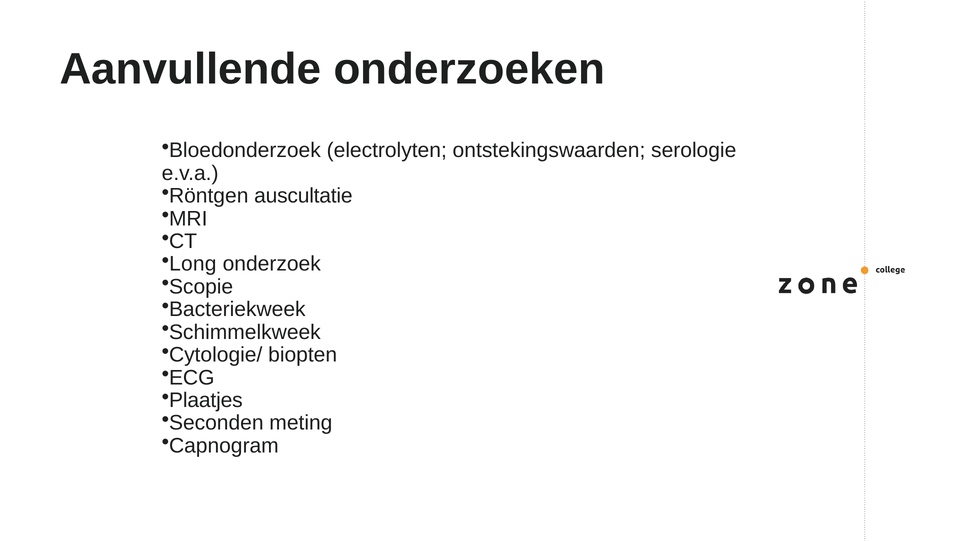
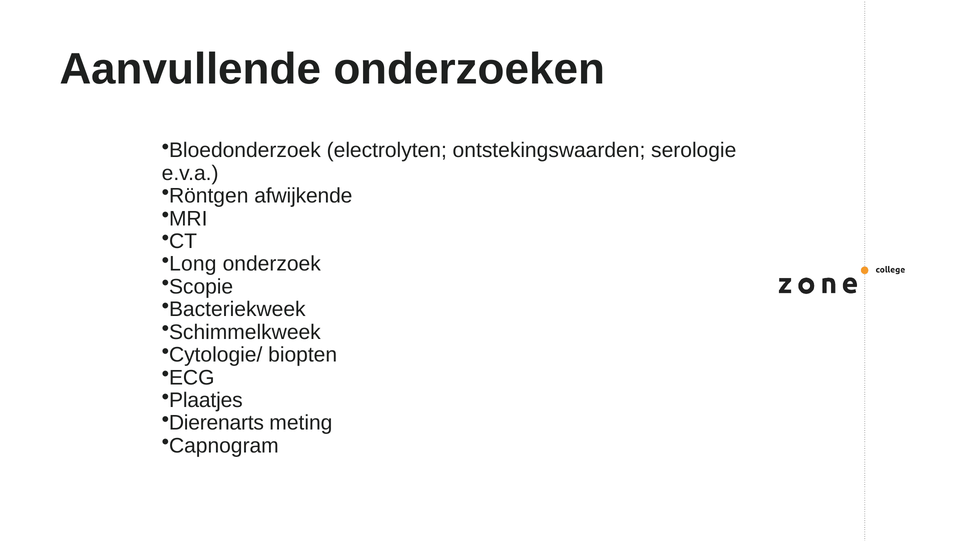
auscultatie: auscultatie -> afwijkende
Seconden: Seconden -> Dierenarts
